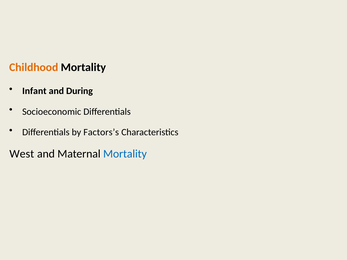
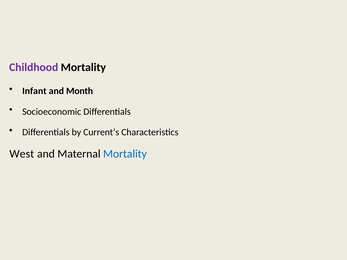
Childhood colour: orange -> purple
During: During -> Month
Factors’s: Factors’s -> Current’s
